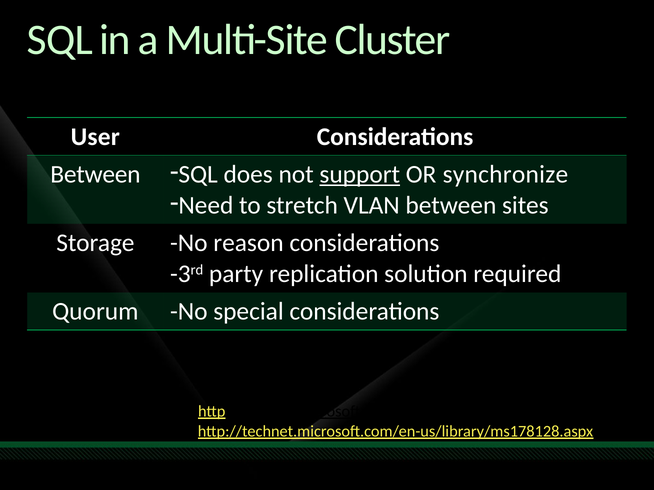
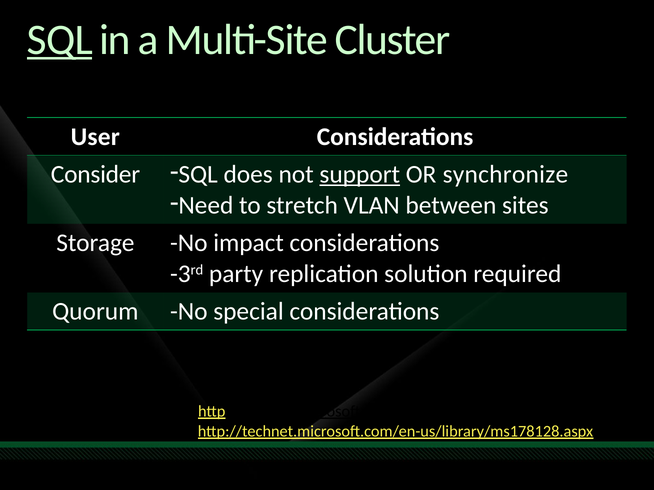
SQL at (60, 40) underline: none -> present
Between at (95, 174): Between -> Consider
reason: reason -> impact
